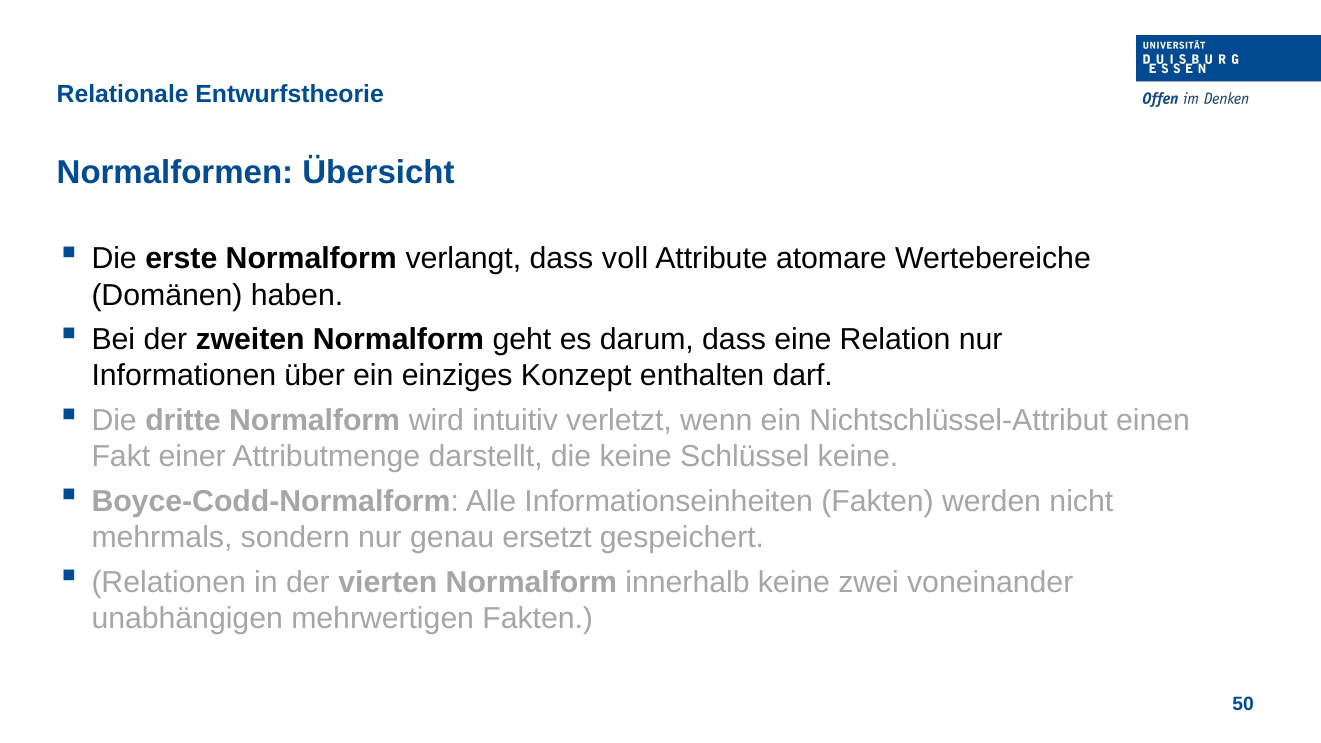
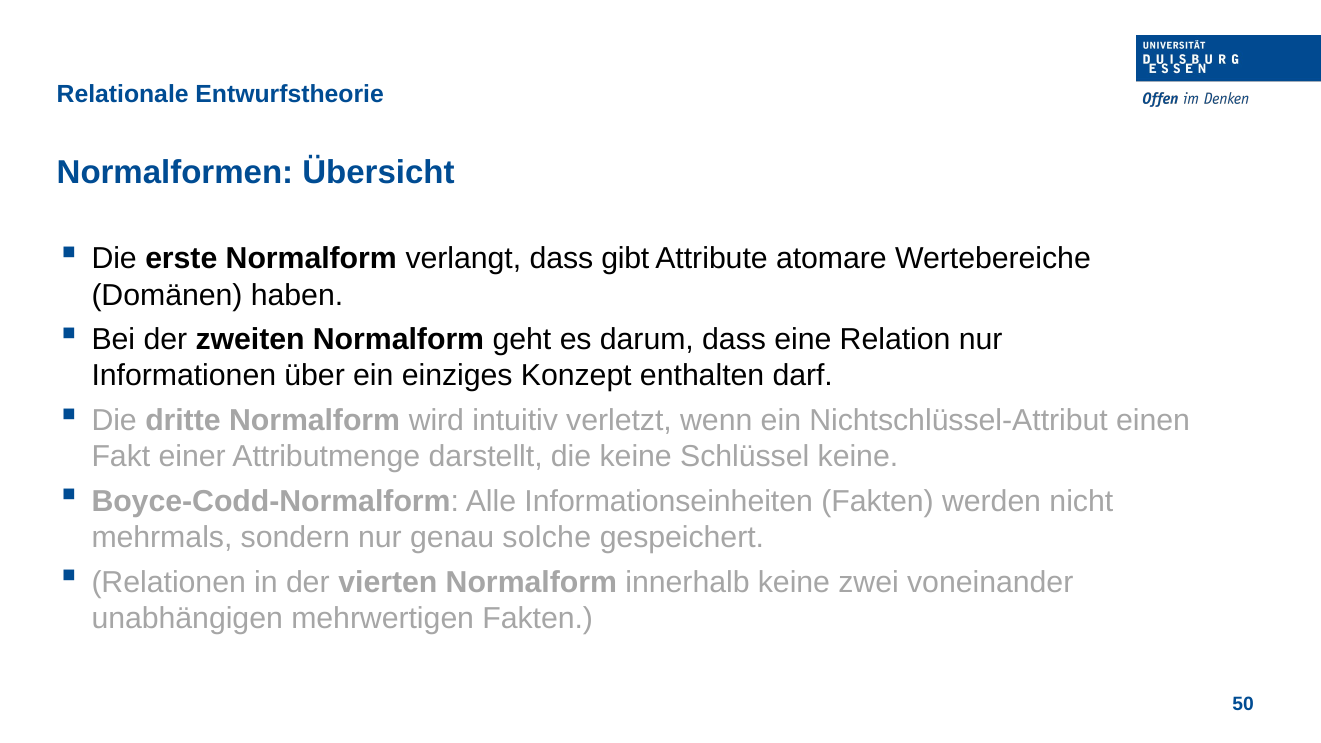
voll: voll -> gibt
ersetzt: ersetzt -> solche
